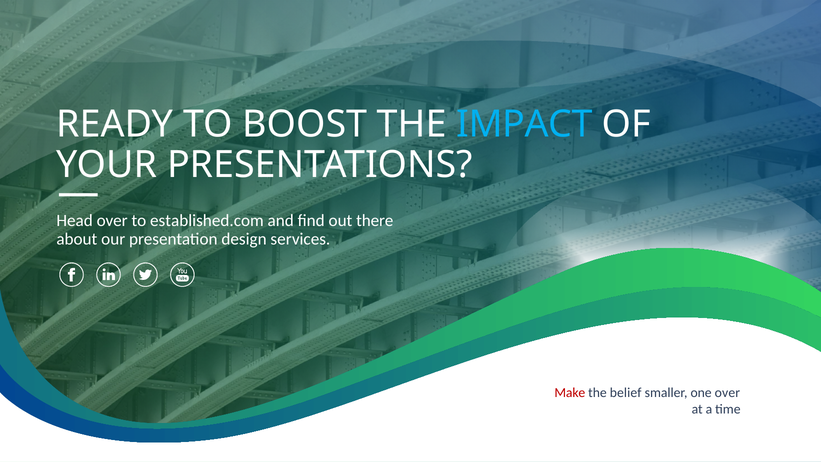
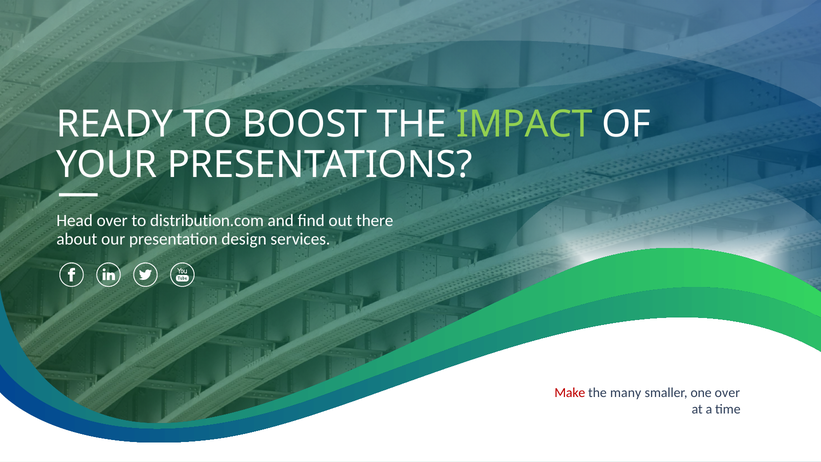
IMPACT colour: light blue -> light green
established.com: established.com -> distribution.com
belief: belief -> many
